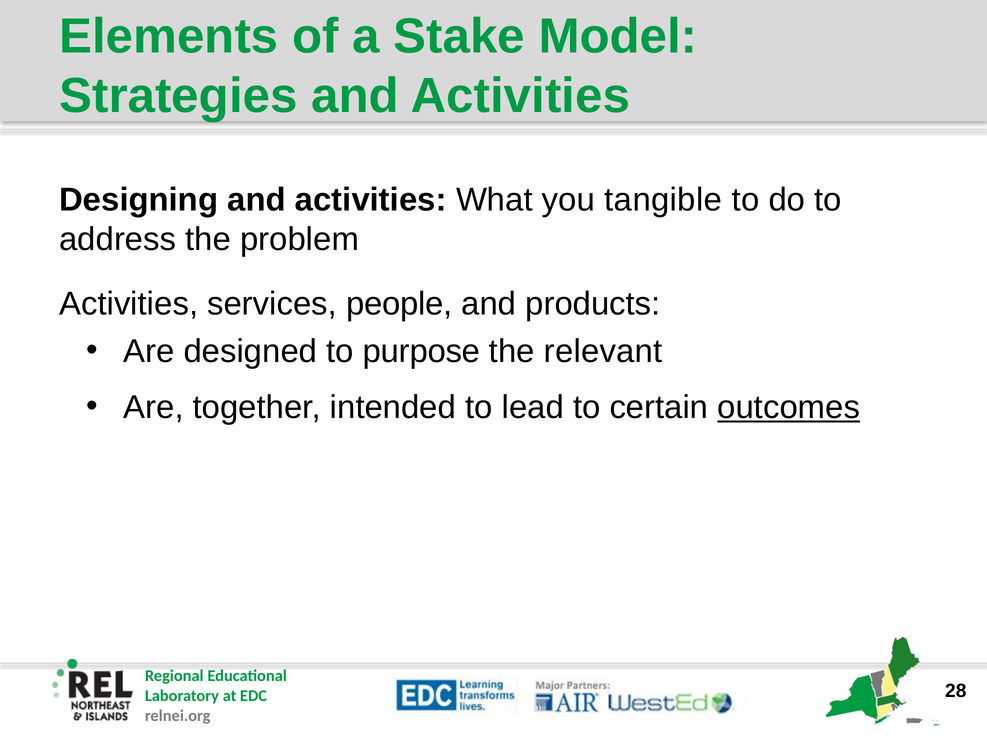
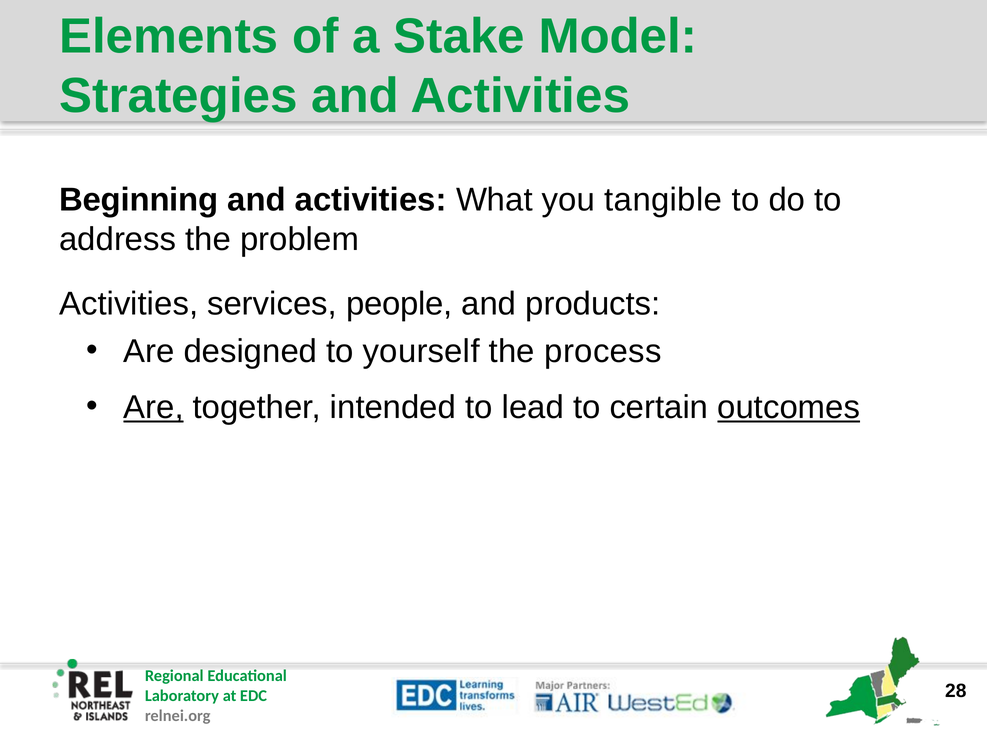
Designing: Designing -> Beginning
purpose: purpose -> yourself
relevant: relevant -> process
Are at (154, 407) underline: none -> present
